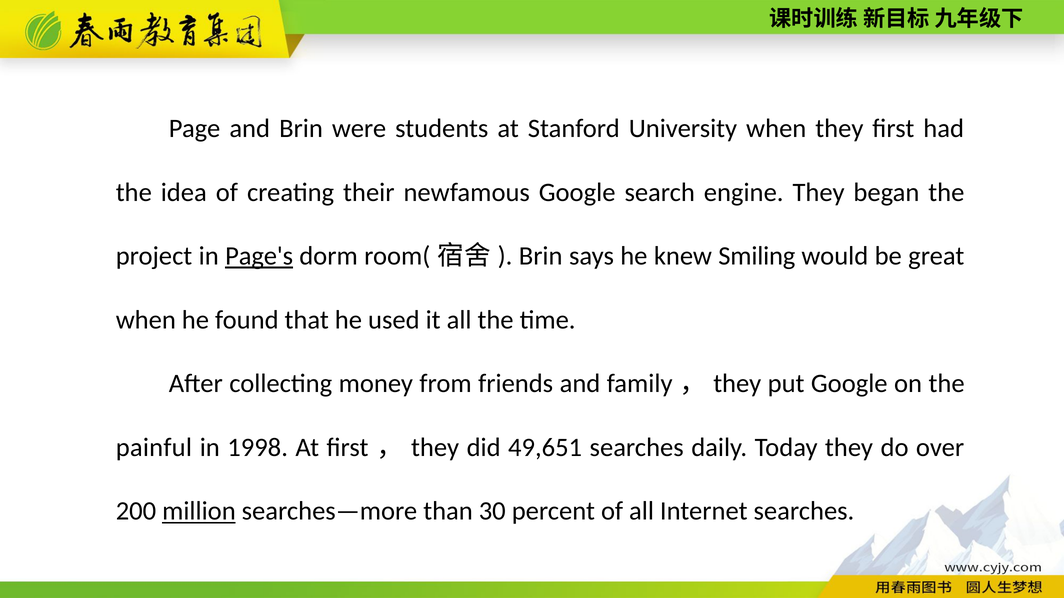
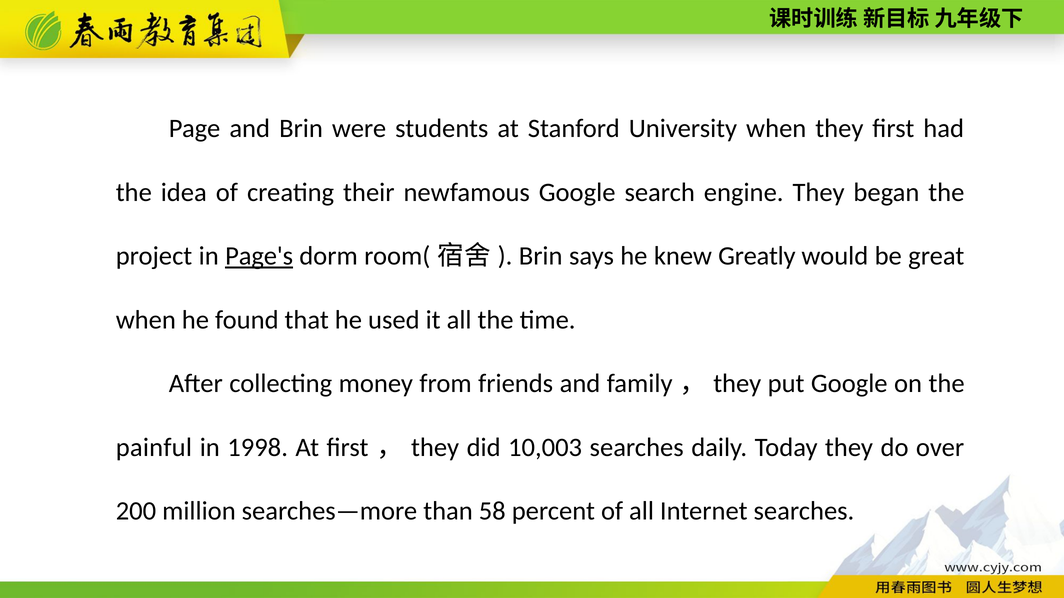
Smiling: Smiling -> Greatly
49,651: 49,651 -> 10,003
million underline: present -> none
30: 30 -> 58
